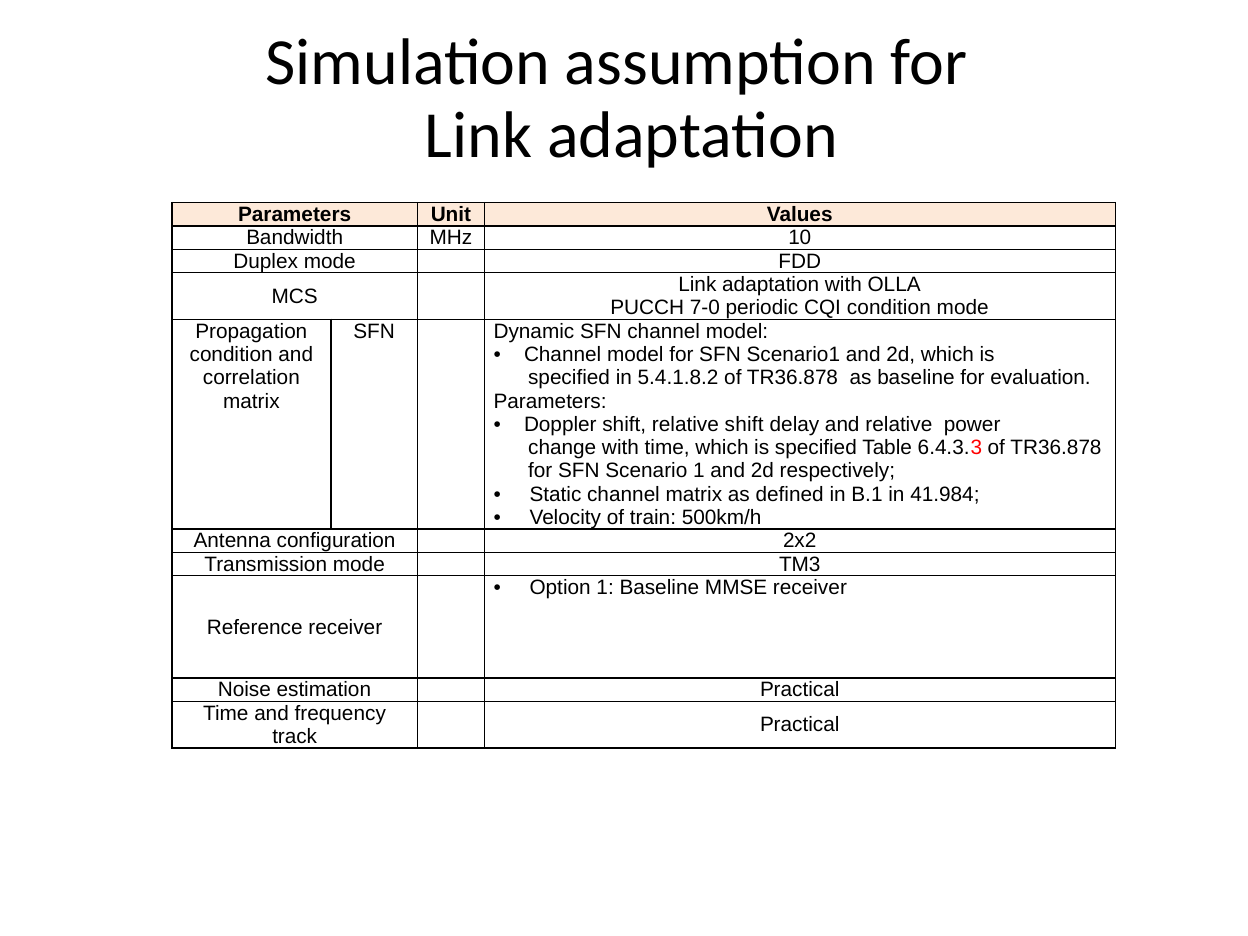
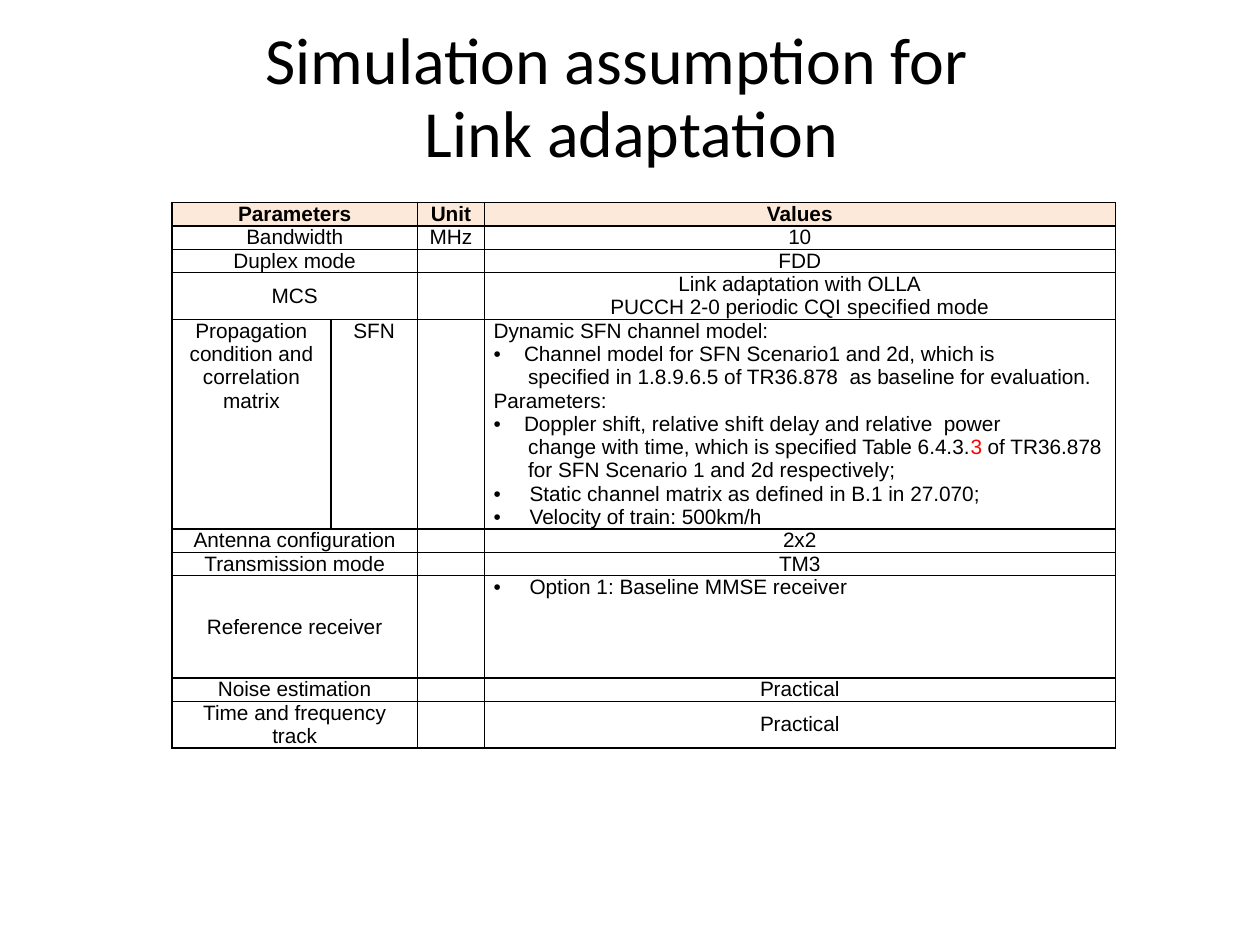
7-0: 7-0 -> 2-0
CQI condition: condition -> specified
5.4.1.8.2: 5.4.1.8.2 -> 1.8.9.6.5
41.984: 41.984 -> 27.070
